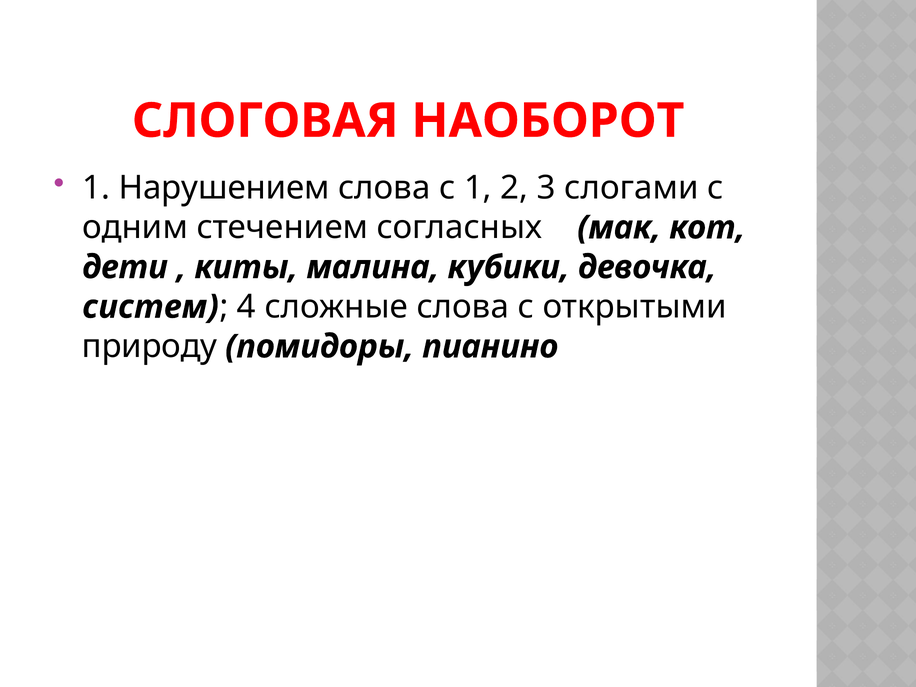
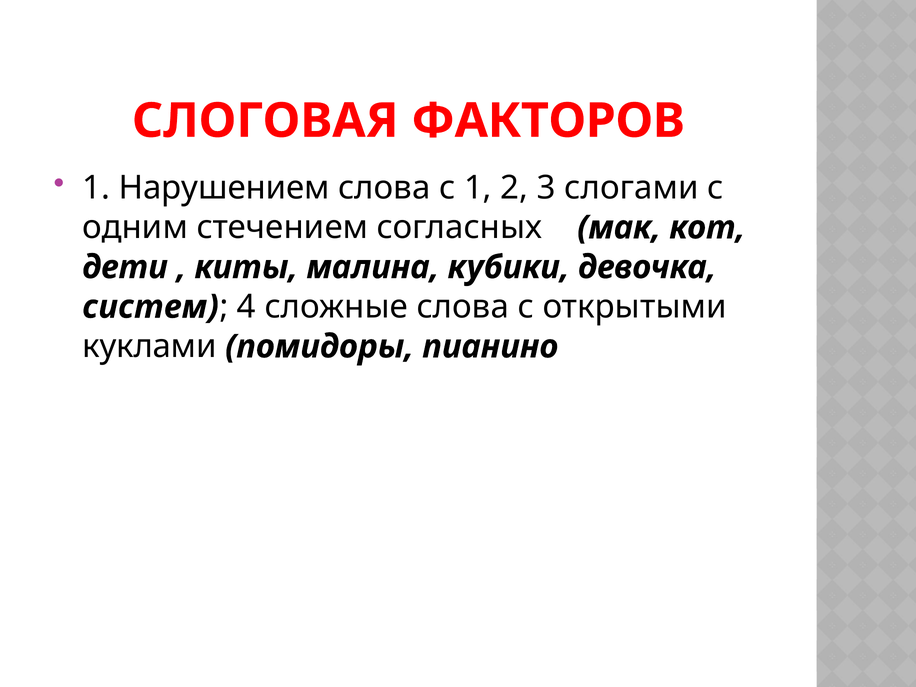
НАОБОРОТ: НАОБОРОТ -> ФАКТОРОВ
природу: природу -> куклами
